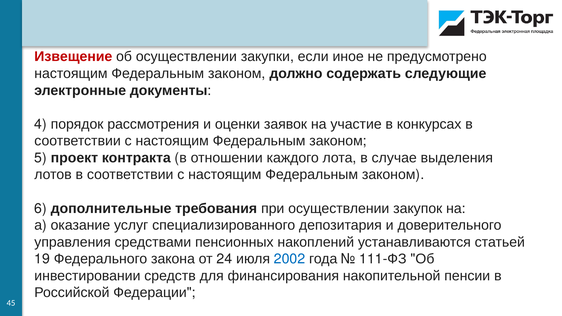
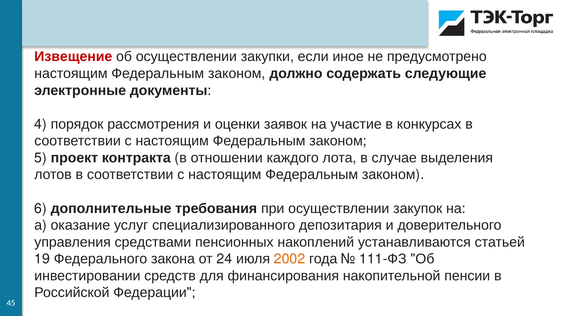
2002 colour: blue -> orange
